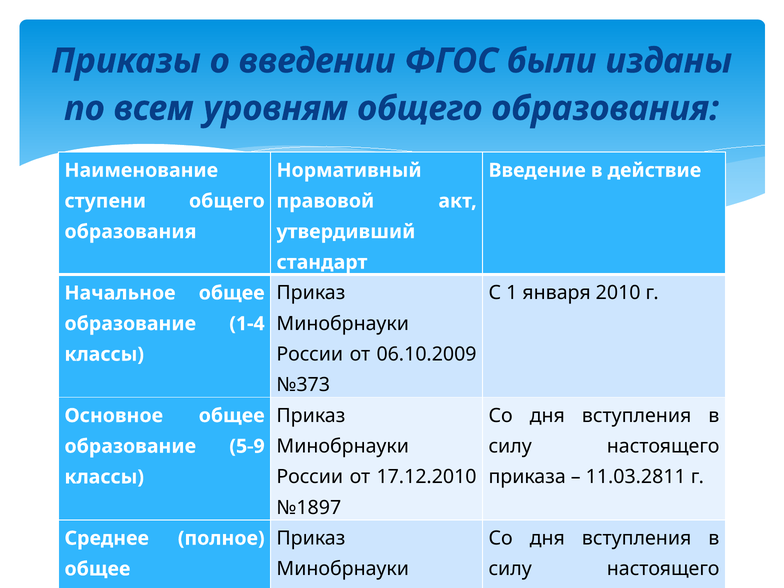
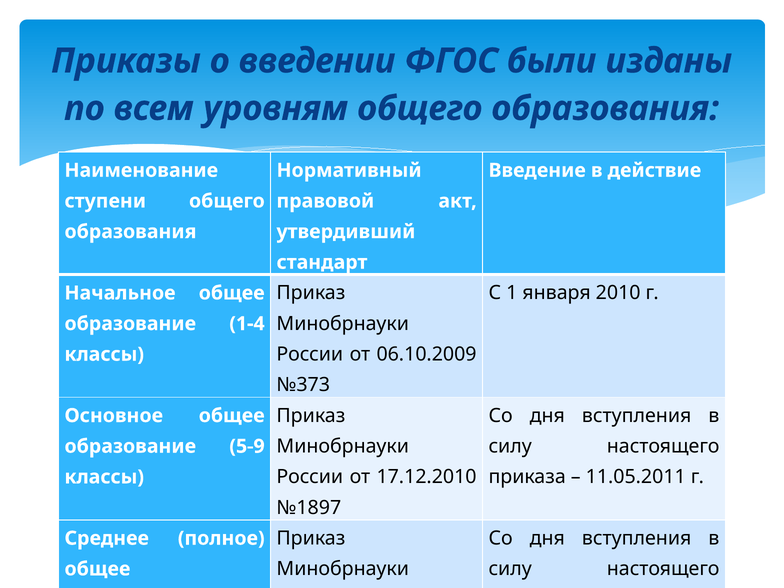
11.03.2811: 11.03.2811 -> 11.05.2011
